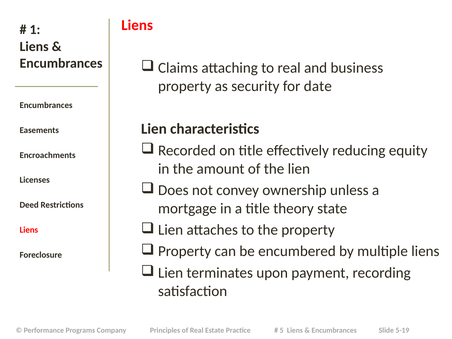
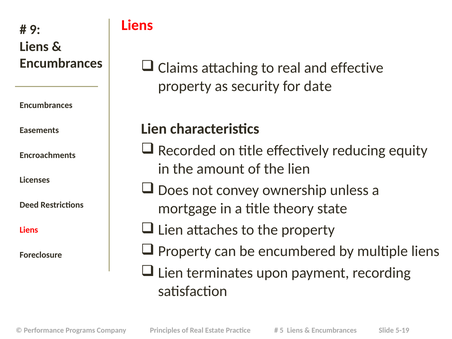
1: 1 -> 9
business: business -> effective
